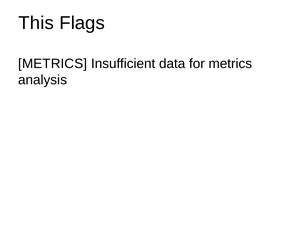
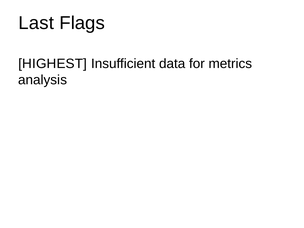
This: This -> Last
METRICS at (53, 64): METRICS -> HIGHEST
